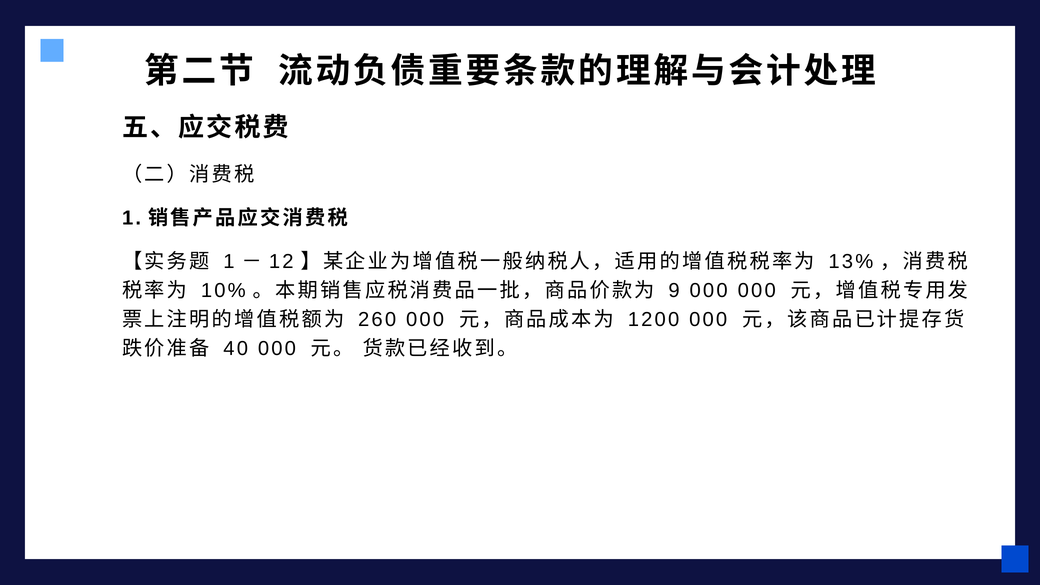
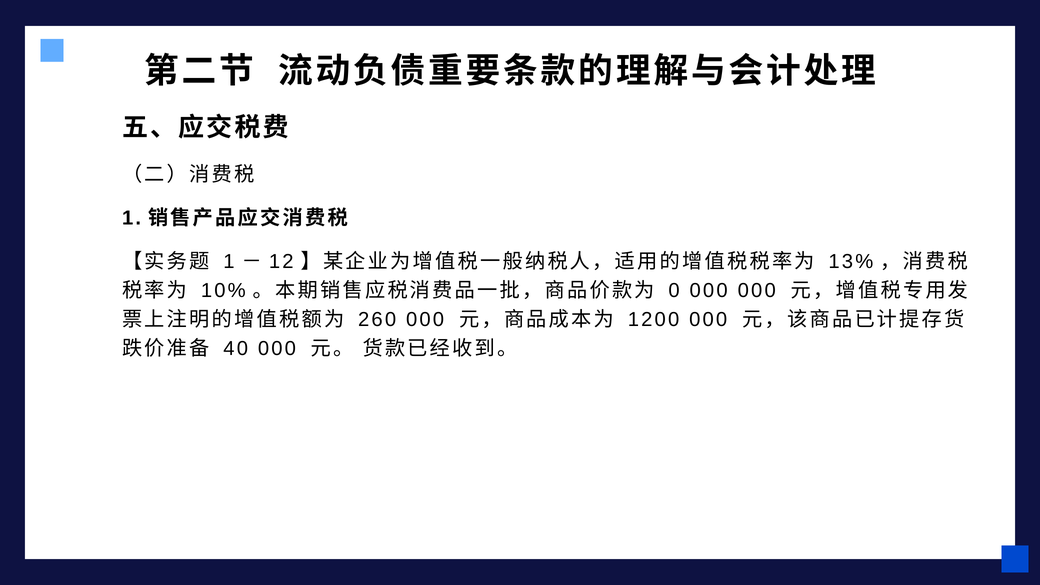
9: 9 -> 0
